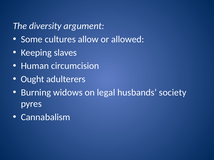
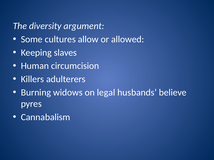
Ought: Ought -> Killers
society: society -> believe
